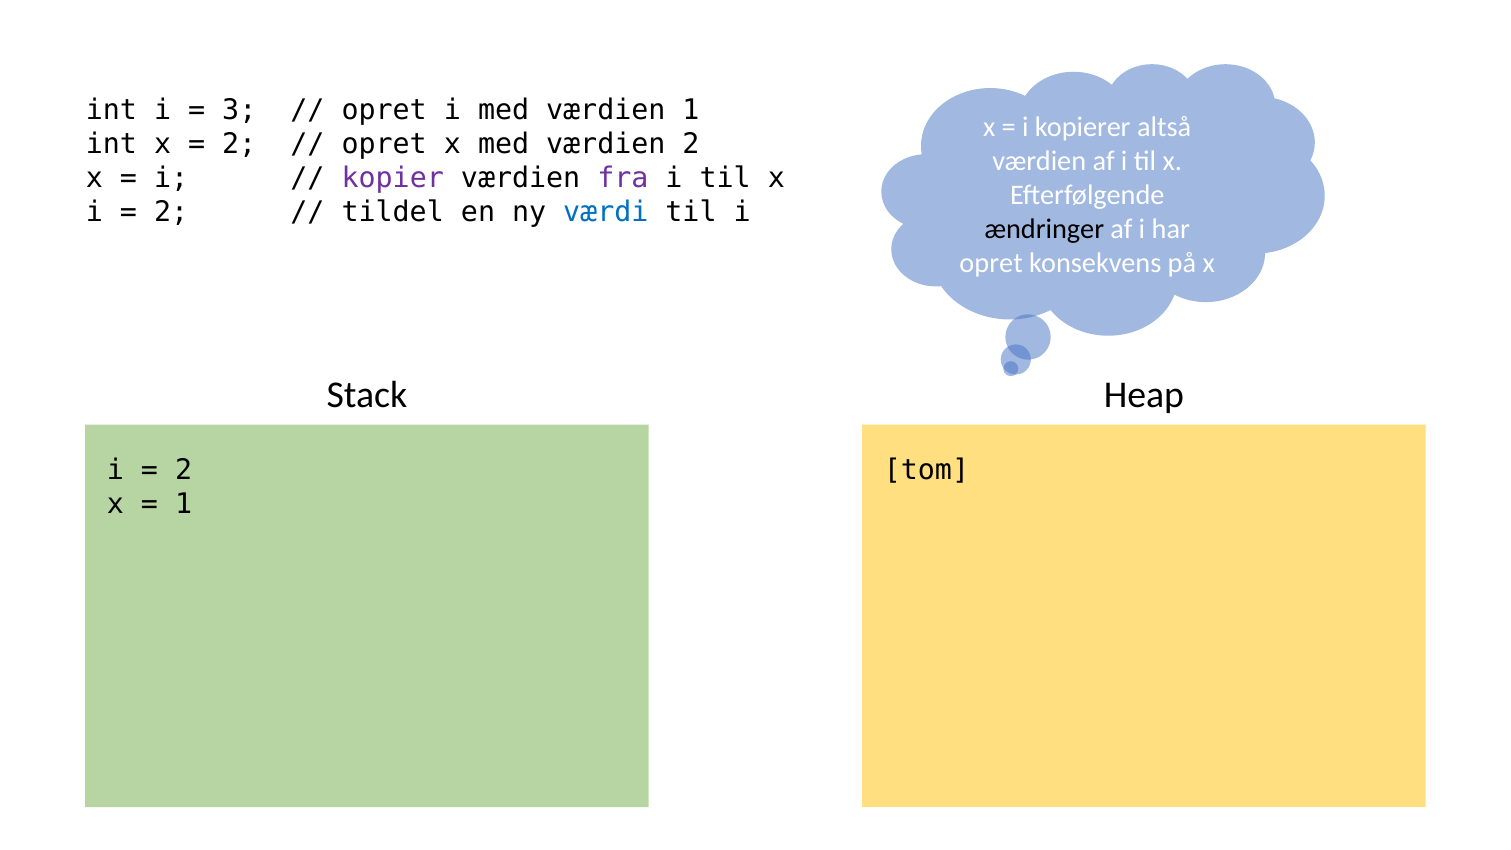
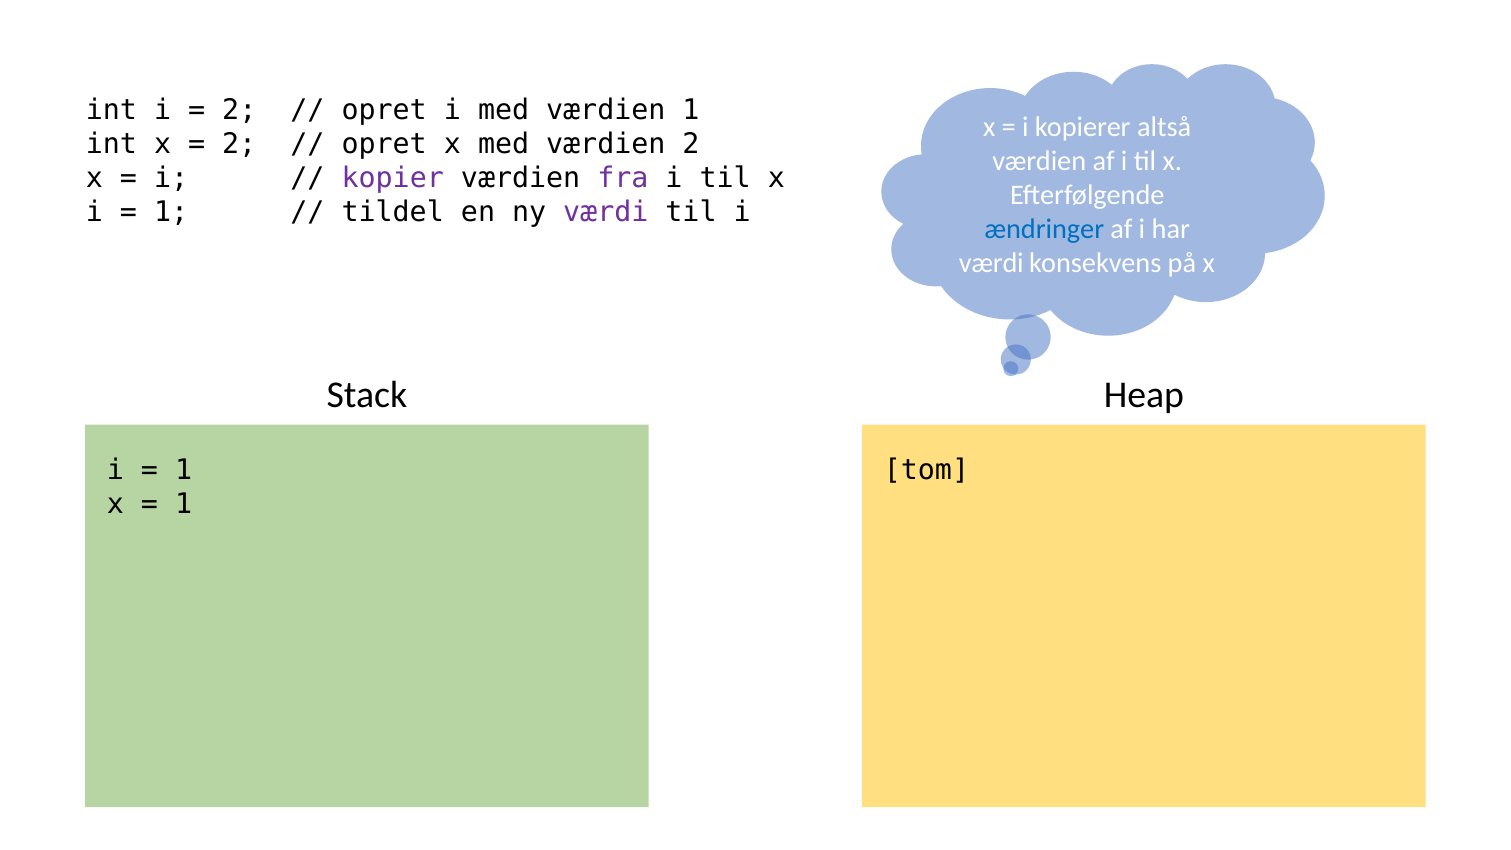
3 at (239, 110): 3 -> 2
2 at (171, 212): 2 -> 1
værdi at (606, 212) colour: blue -> purple
ændringer colour: black -> blue
opret at (991, 263): opret -> værdi
2 at (184, 471): 2 -> 1
